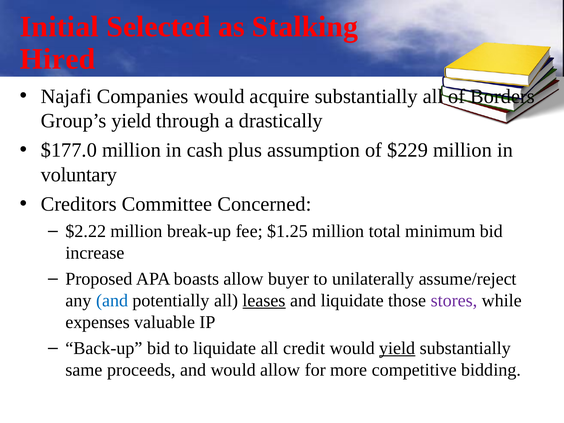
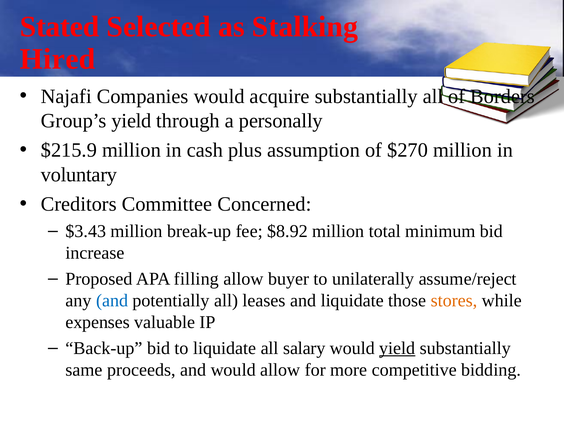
Initial: Initial -> Stated
drastically: drastically -> personally
$177.0: $177.0 -> $215.9
$229: $229 -> $270
$2.22: $2.22 -> $3.43
$1.25: $1.25 -> $8.92
boasts: boasts -> filling
leases underline: present -> none
stores colour: purple -> orange
credit: credit -> salary
